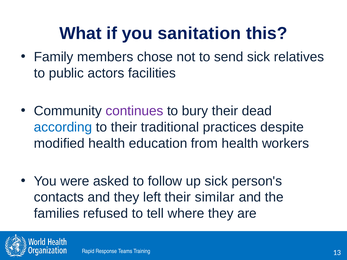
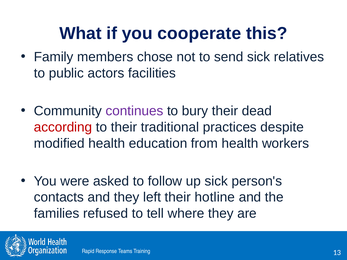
sanitation: sanitation -> cooperate
according colour: blue -> red
similar: similar -> hotline
